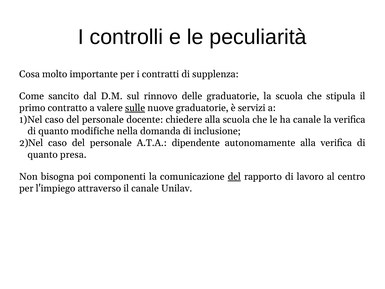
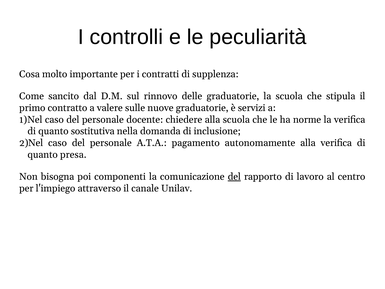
sulle underline: present -> none
ha canale: canale -> norme
modifiche: modifiche -> sostitutiva
dipendente: dipendente -> pagamento
